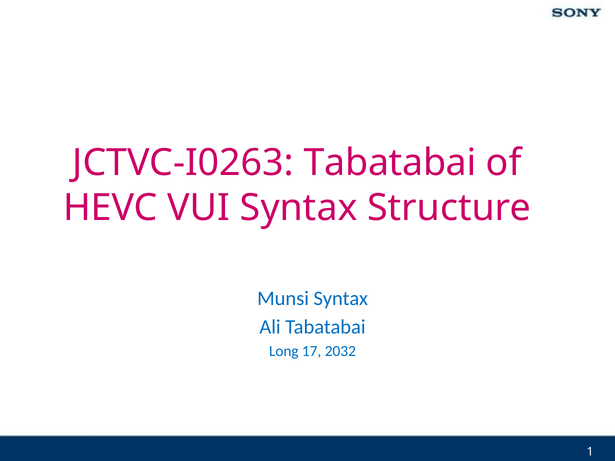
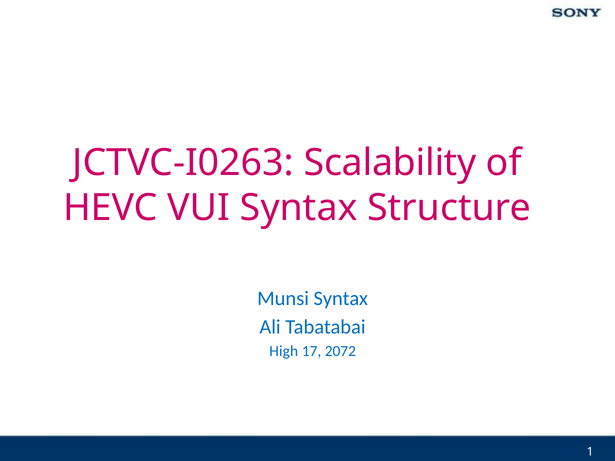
JCTVC-I0263 Tabatabai: Tabatabai -> Scalability
Long: Long -> High
2032: 2032 -> 2072
